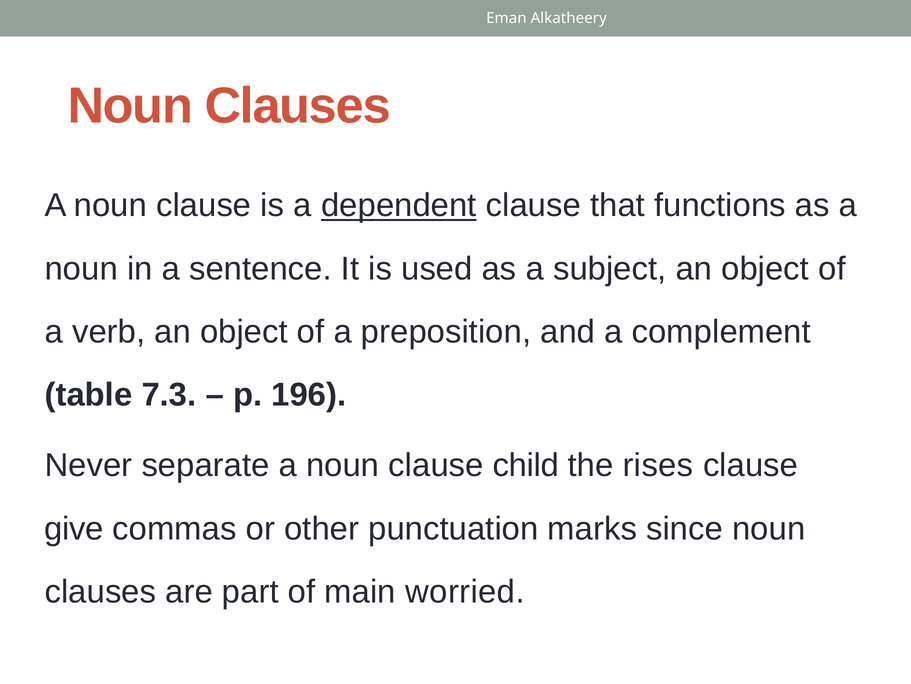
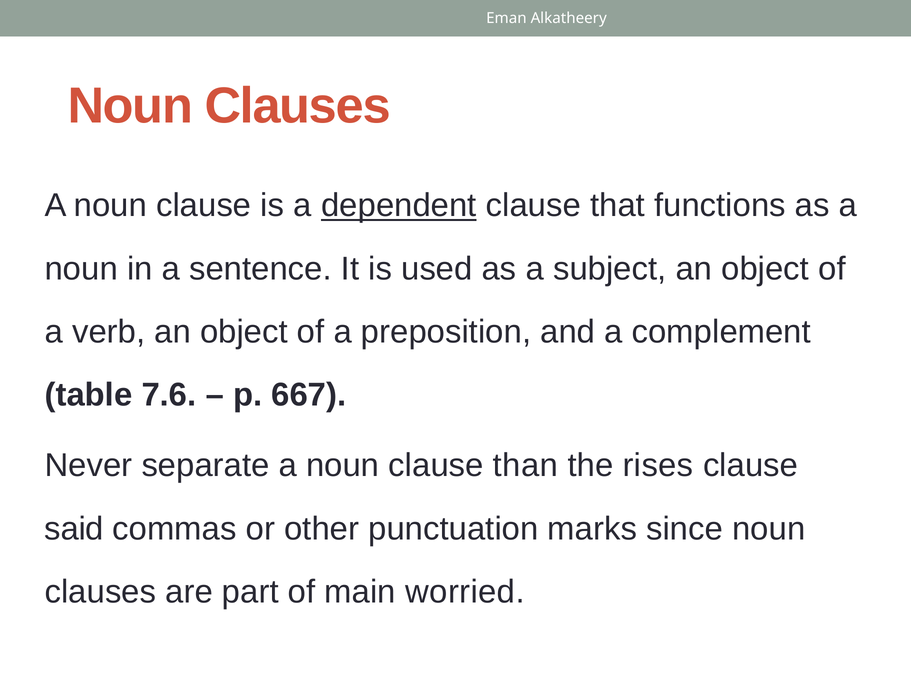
7.3: 7.3 -> 7.6
196: 196 -> 667
child: child -> than
give: give -> said
